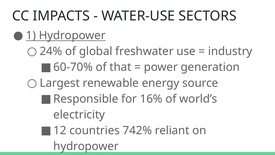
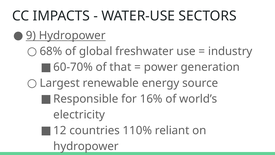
1: 1 -> 9
24%: 24% -> 68%
742%: 742% -> 110%
